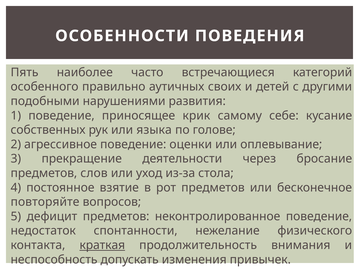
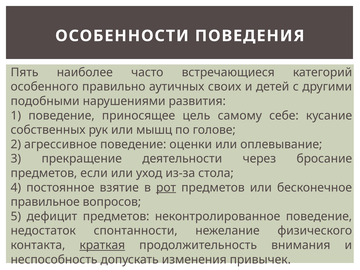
крик: крик -> цель
языка: языка -> мышц
слов: слов -> если
рот underline: none -> present
повторяйте: повторяйте -> правильное
